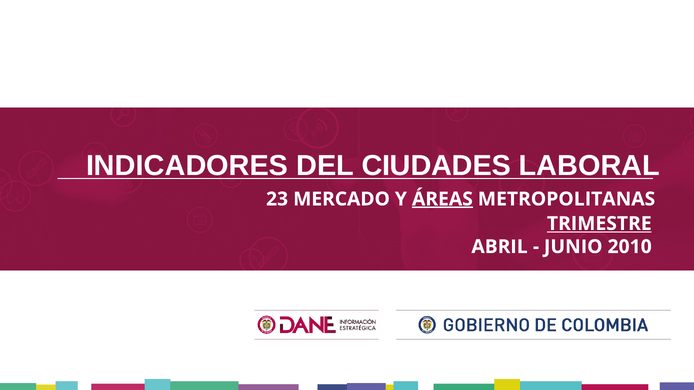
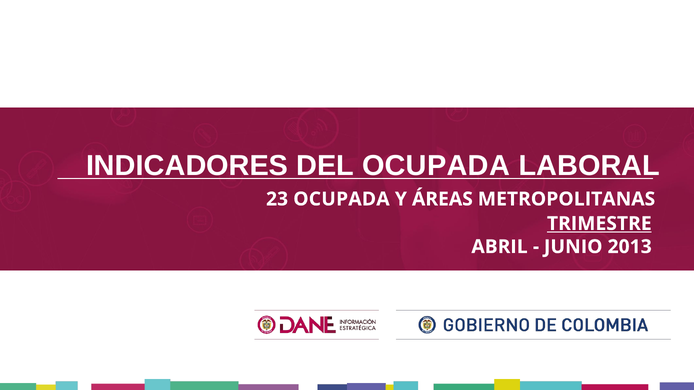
DEL CIUDADES: CIUDADES -> OCUPADA
23 MERCADO: MERCADO -> OCUPADA
ÁREAS underline: present -> none
2010: 2010 -> 2013
